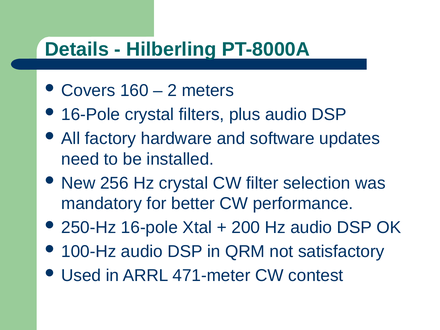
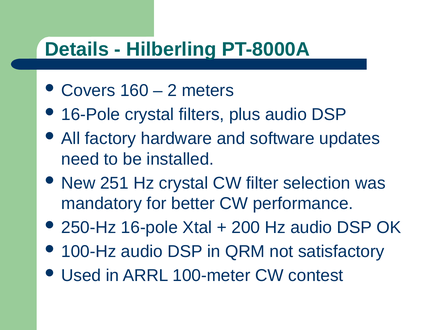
256: 256 -> 251
471-meter: 471-meter -> 100-meter
